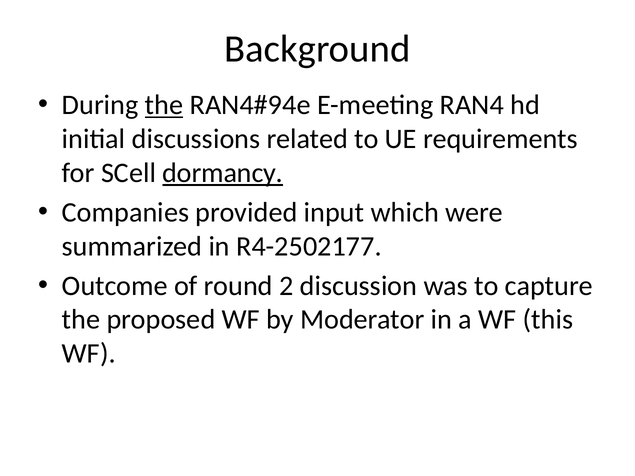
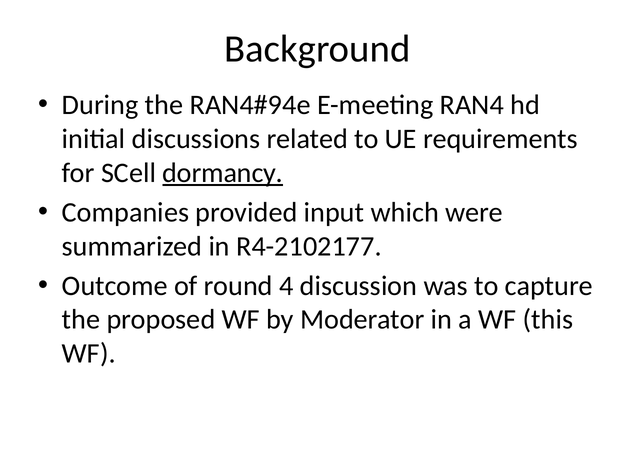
the at (164, 105) underline: present -> none
R4-2502177: R4-2502177 -> R4-2102177
2: 2 -> 4
